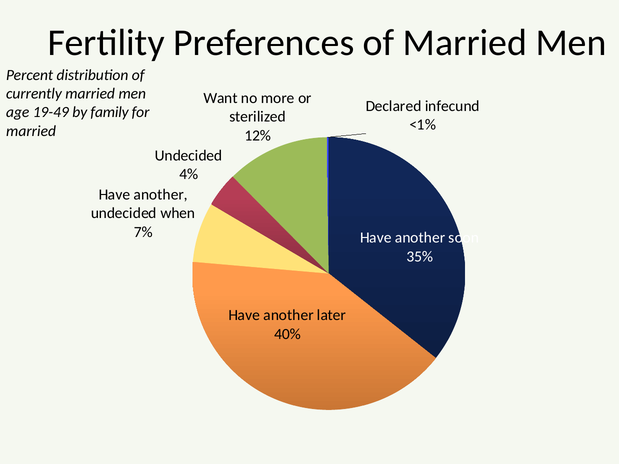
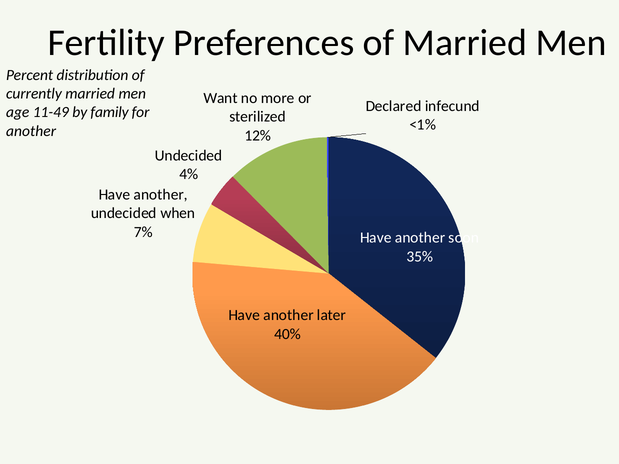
19-49: 19-49 -> 11-49
married at (31, 131): married -> another
